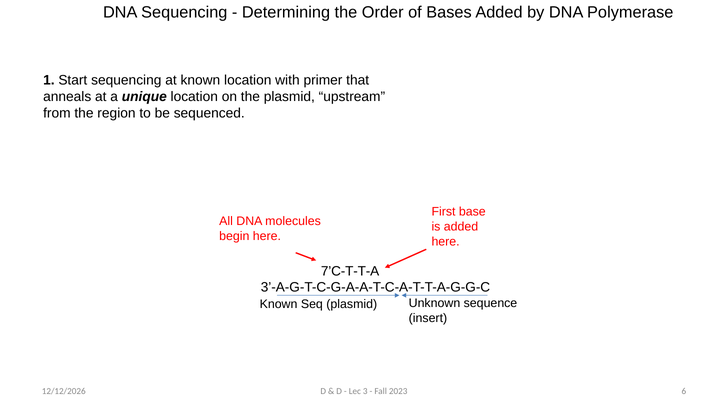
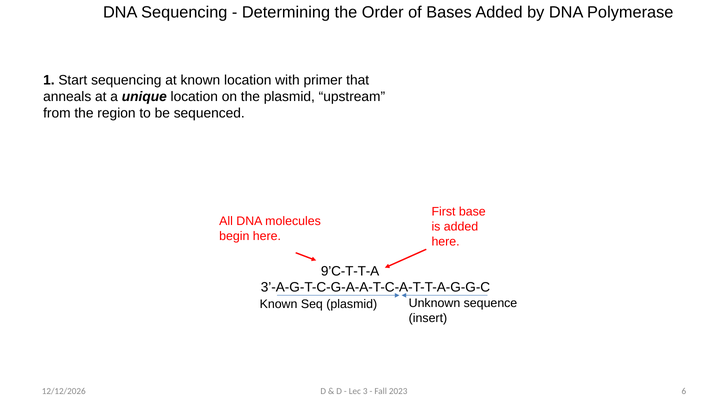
7’C-T-T-A: 7’C-T-T-A -> 9’C-T-T-A
